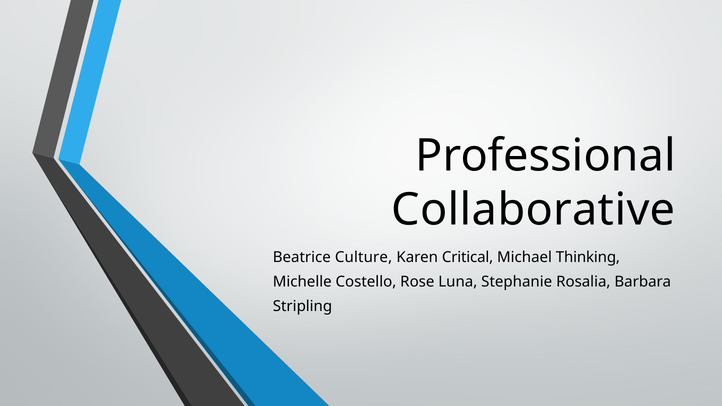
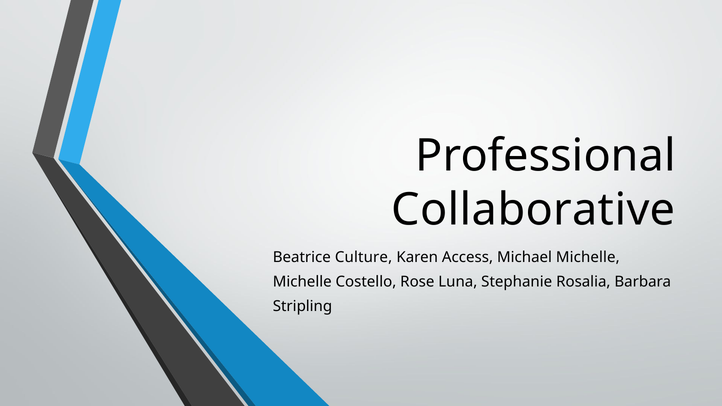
Critical: Critical -> Access
Michael Thinking: Thinking -> Michelle
